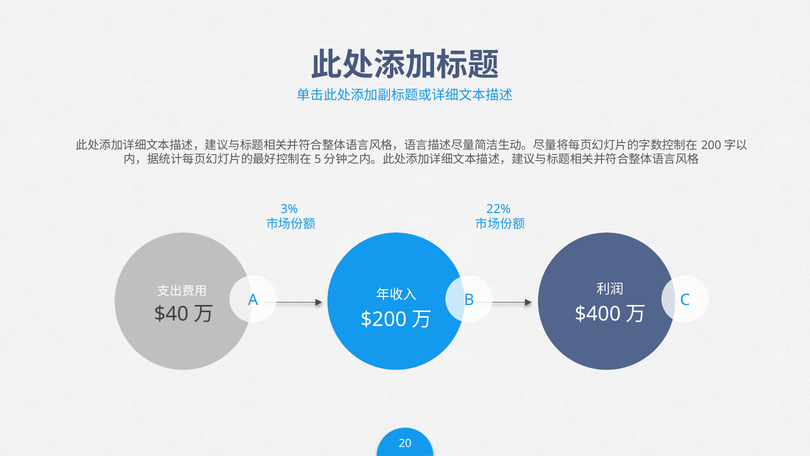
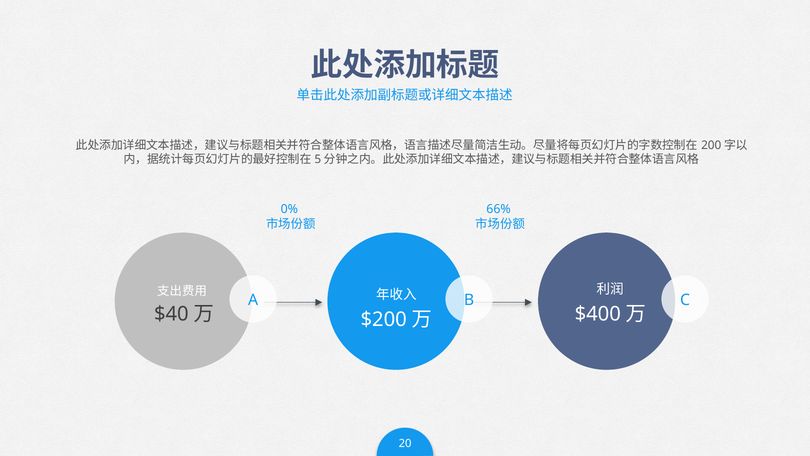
3%: 3% -> 0%
22%: 22% -> 66%
